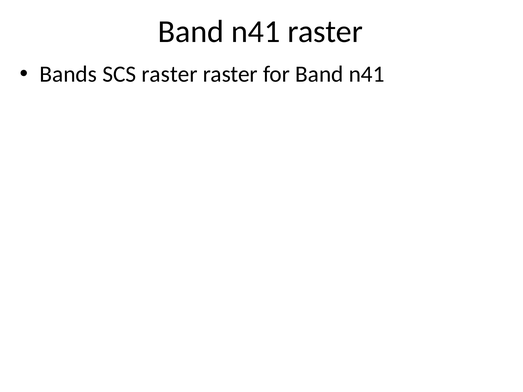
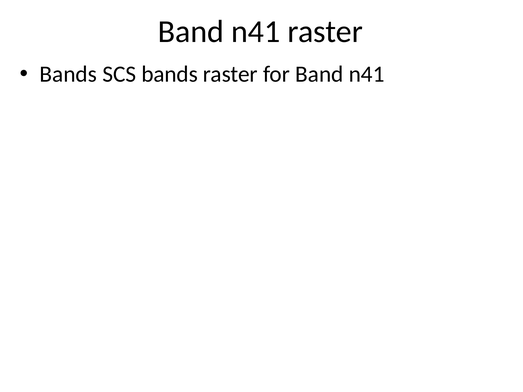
SCS raster: raster -> bands
